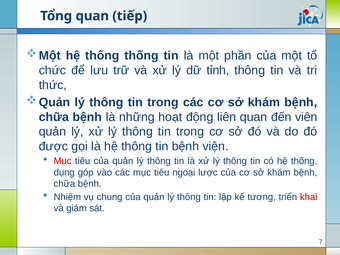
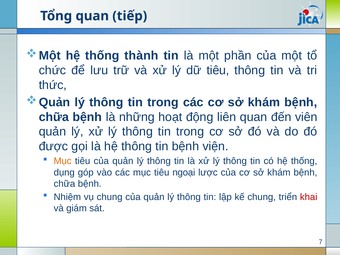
thống thống: thống -> thành
dữ tỉnh: tỉnh -> tiêu
Mục at (63, 161) colour: red -> orange
kế tương: tương -> chung
